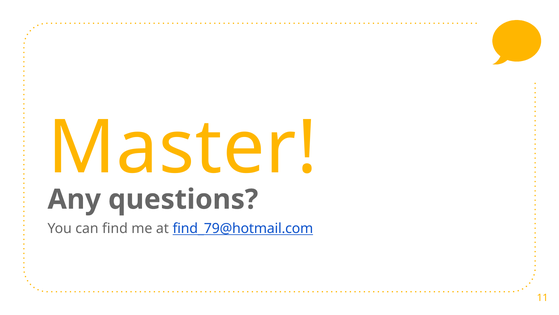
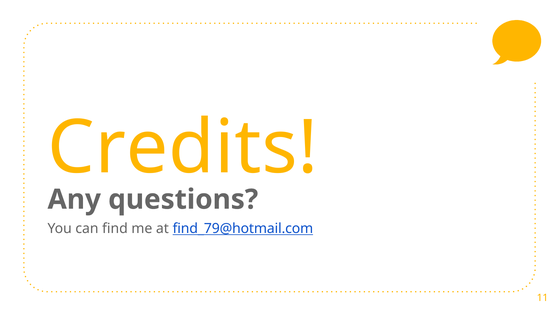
Master: Master -> Credits
